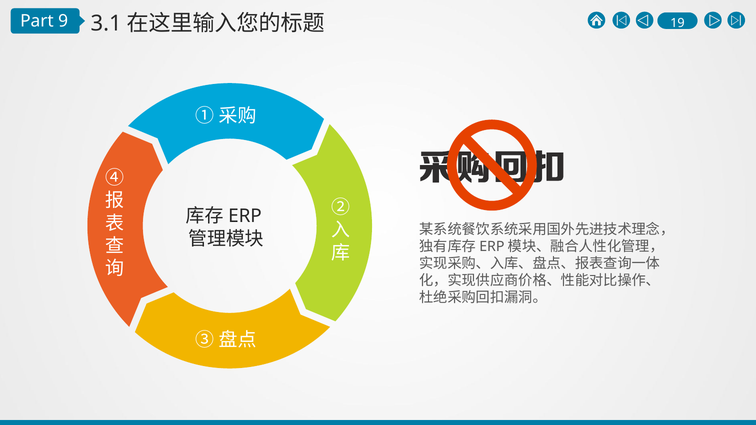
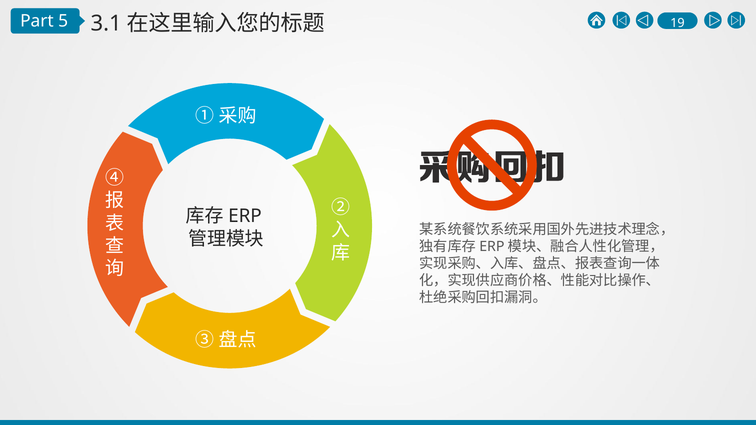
9: 9 -> 5
